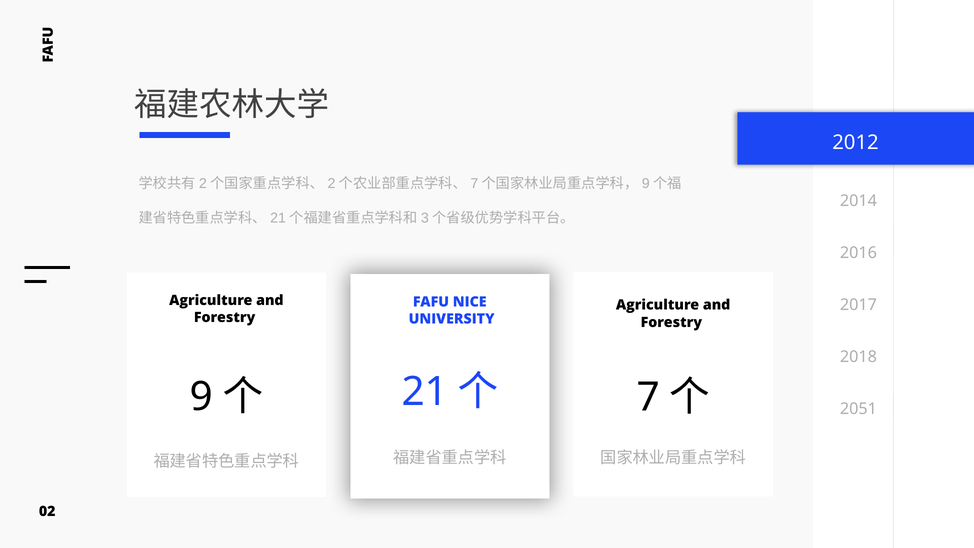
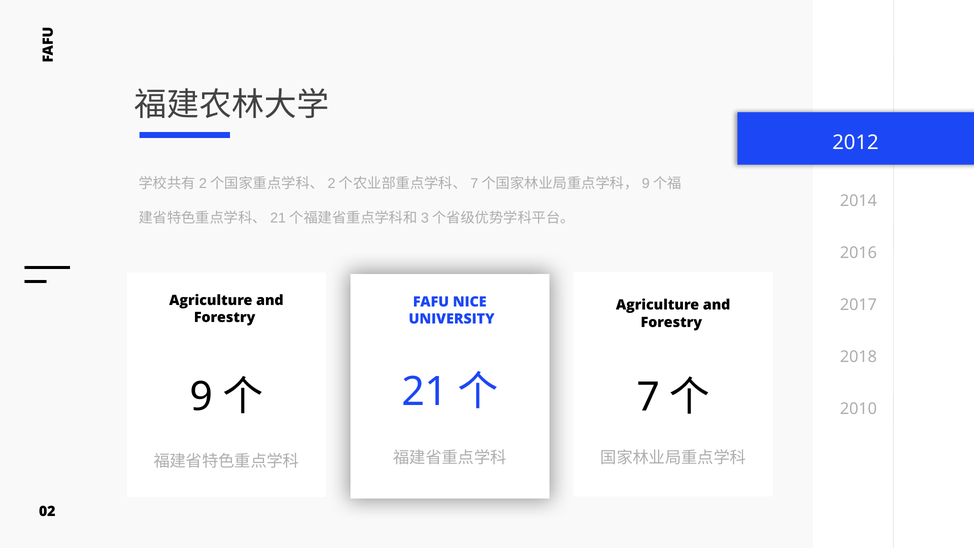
2051: 2051 -> 2010
